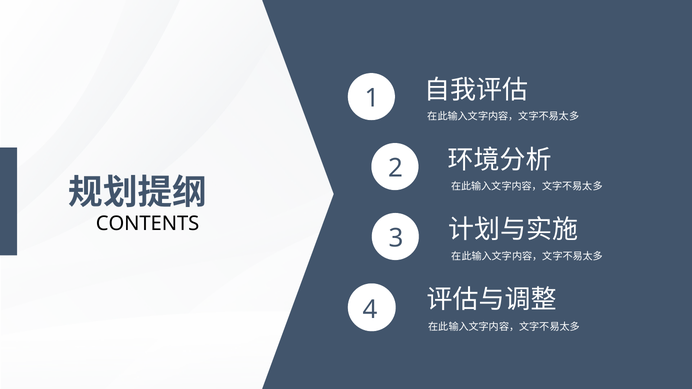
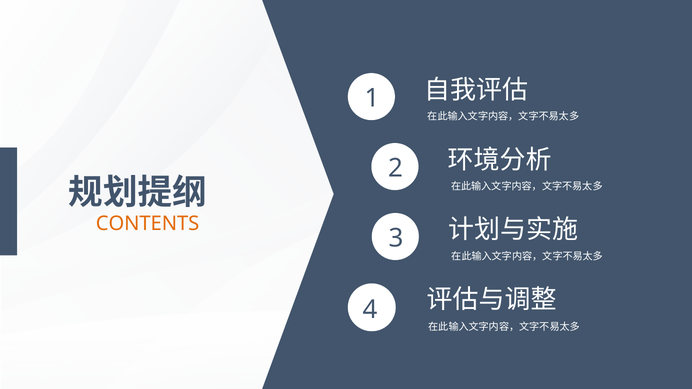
CONTENTS colour: black -> orange
